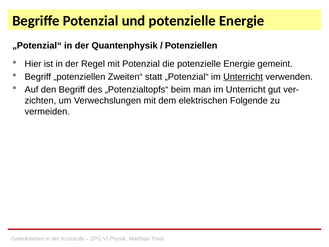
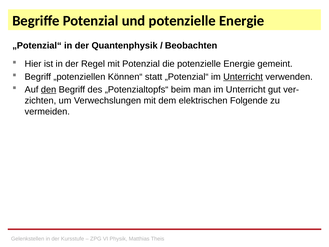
Potenziellen: Potenziellen -> Beobachten
Zweiten“: Zweiten“ -> Können“
den underline: none -> present
